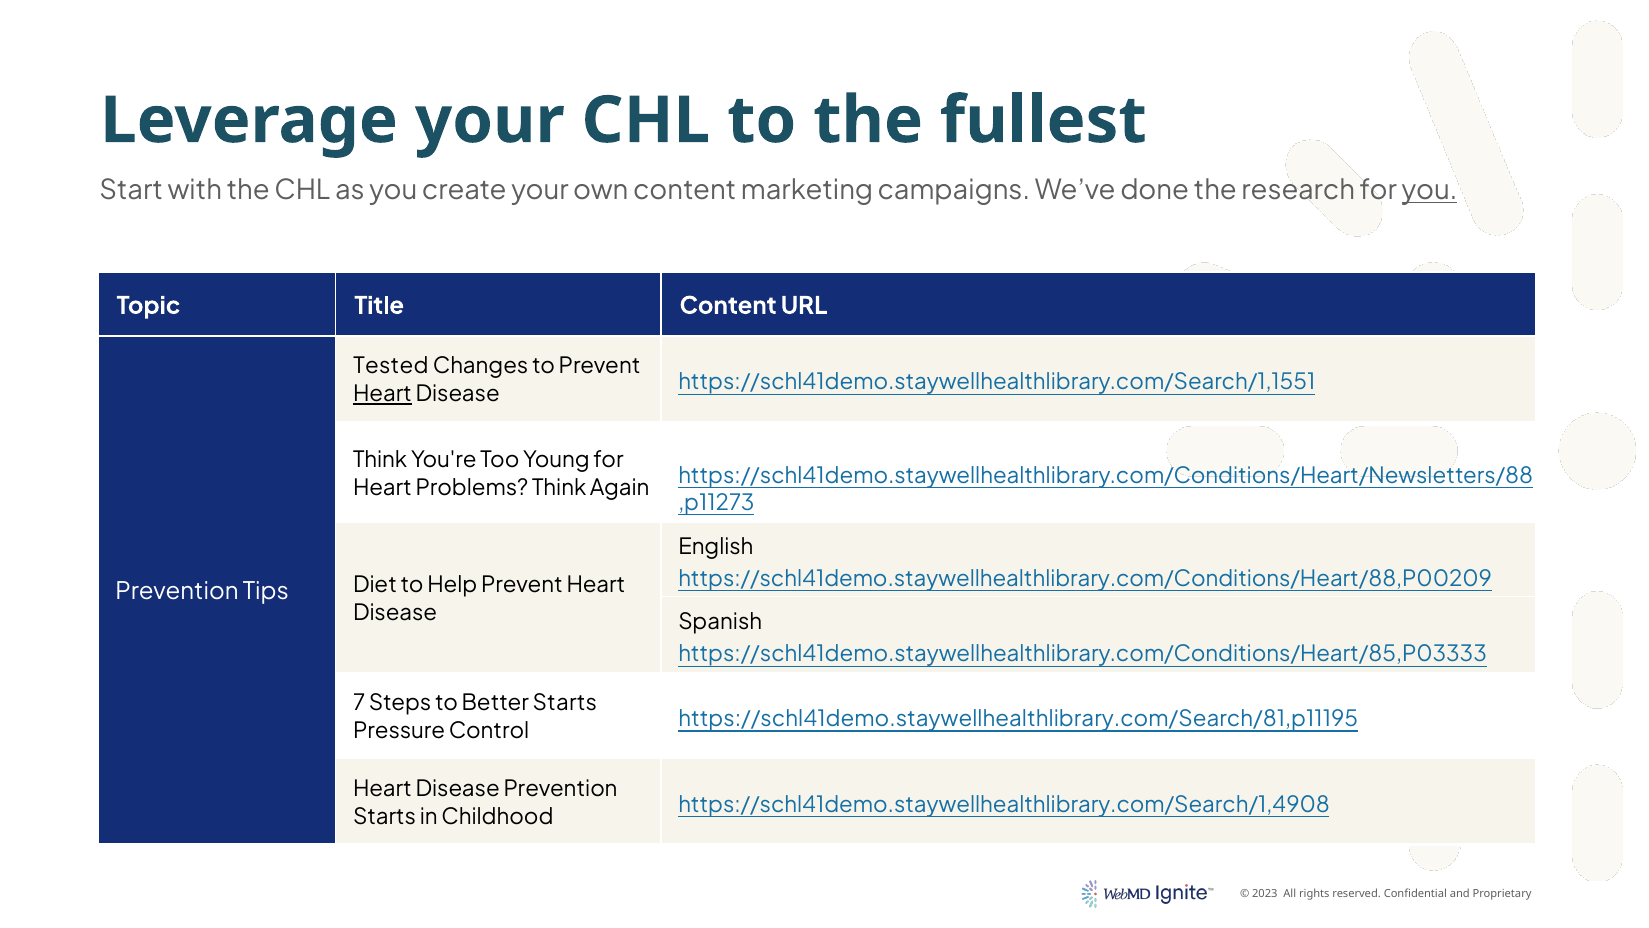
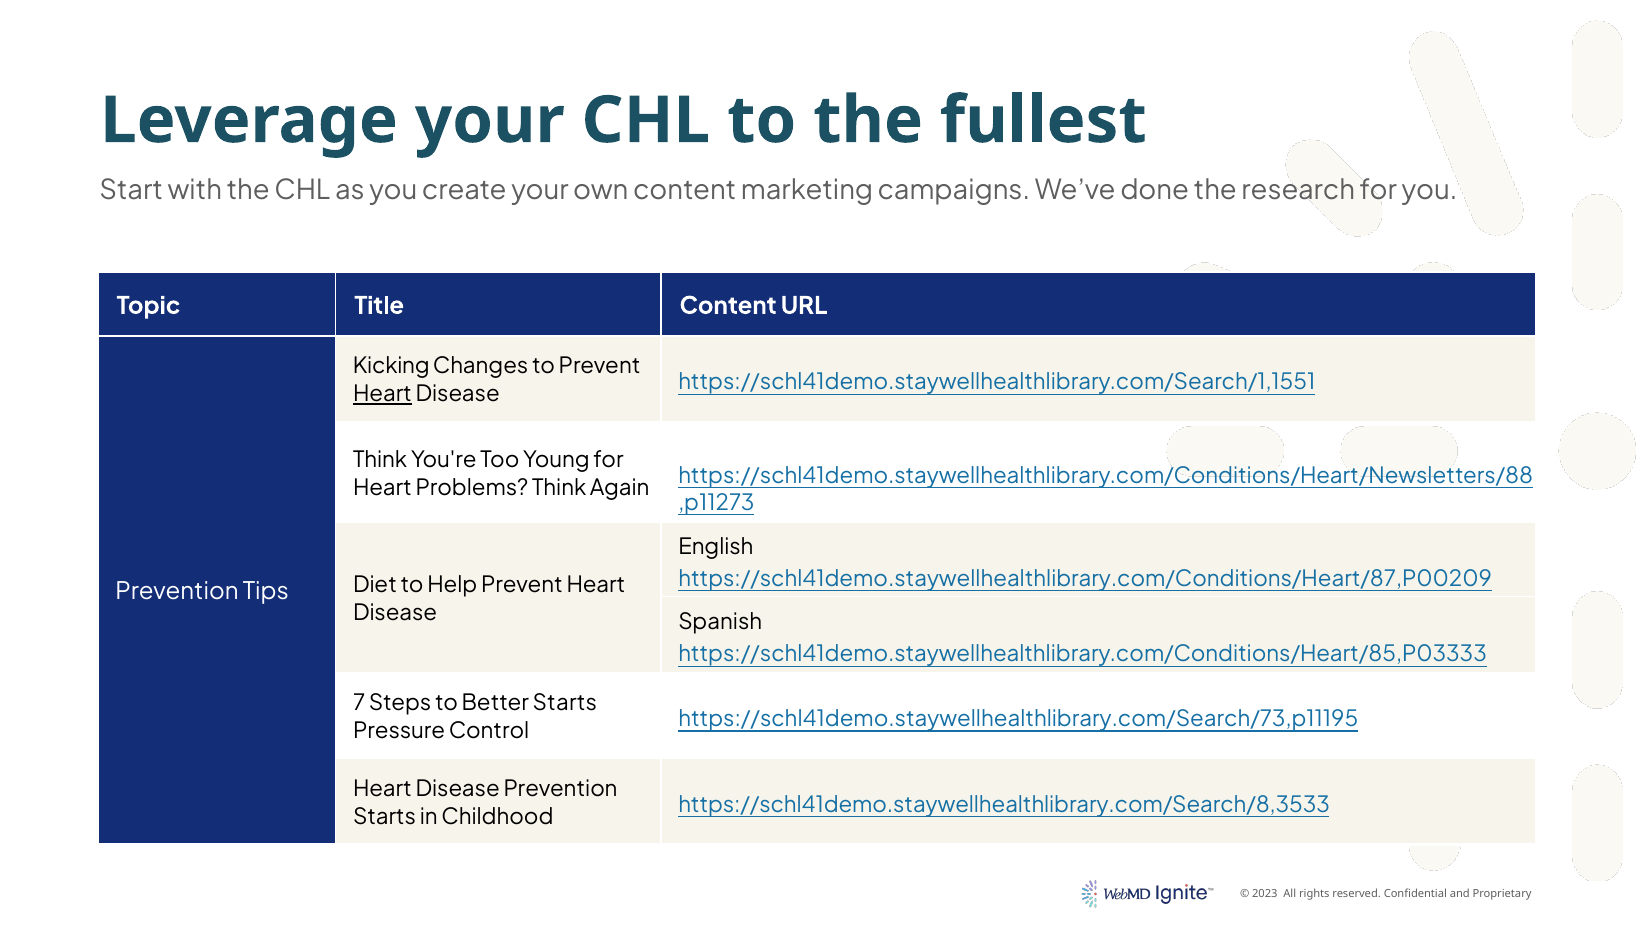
you at (1430, 191) underline: present -> none
Tested: Tested -> Kicking
https://schl41demo.staywellhealthlibrary.com/Conditions/Heart/88,P00209: https://schl41demo.staywellhealthlibrary.com/Conditions/Heart/88,P00209 -> https://schl41demo.staywellhealthlibrary.com/Conditions/Heart/87,P00209
https://schl41demo.staywellhealthlibrary.com/Search/81,p11195: https://schl41demo.staywellhealthlibrary.com/Search/81,p11195 -> https://schl41demo.staywellhealthlibrary.com/Search/73,p11195
https://schl41demo.staywellhealthlibrary.com/Search/1,4908: https://schl41demo.staywellhealthlibrary.com/Search/1,4908 -> https://schl41demo.staywellhealthlibrary.com/Search/8,3533
